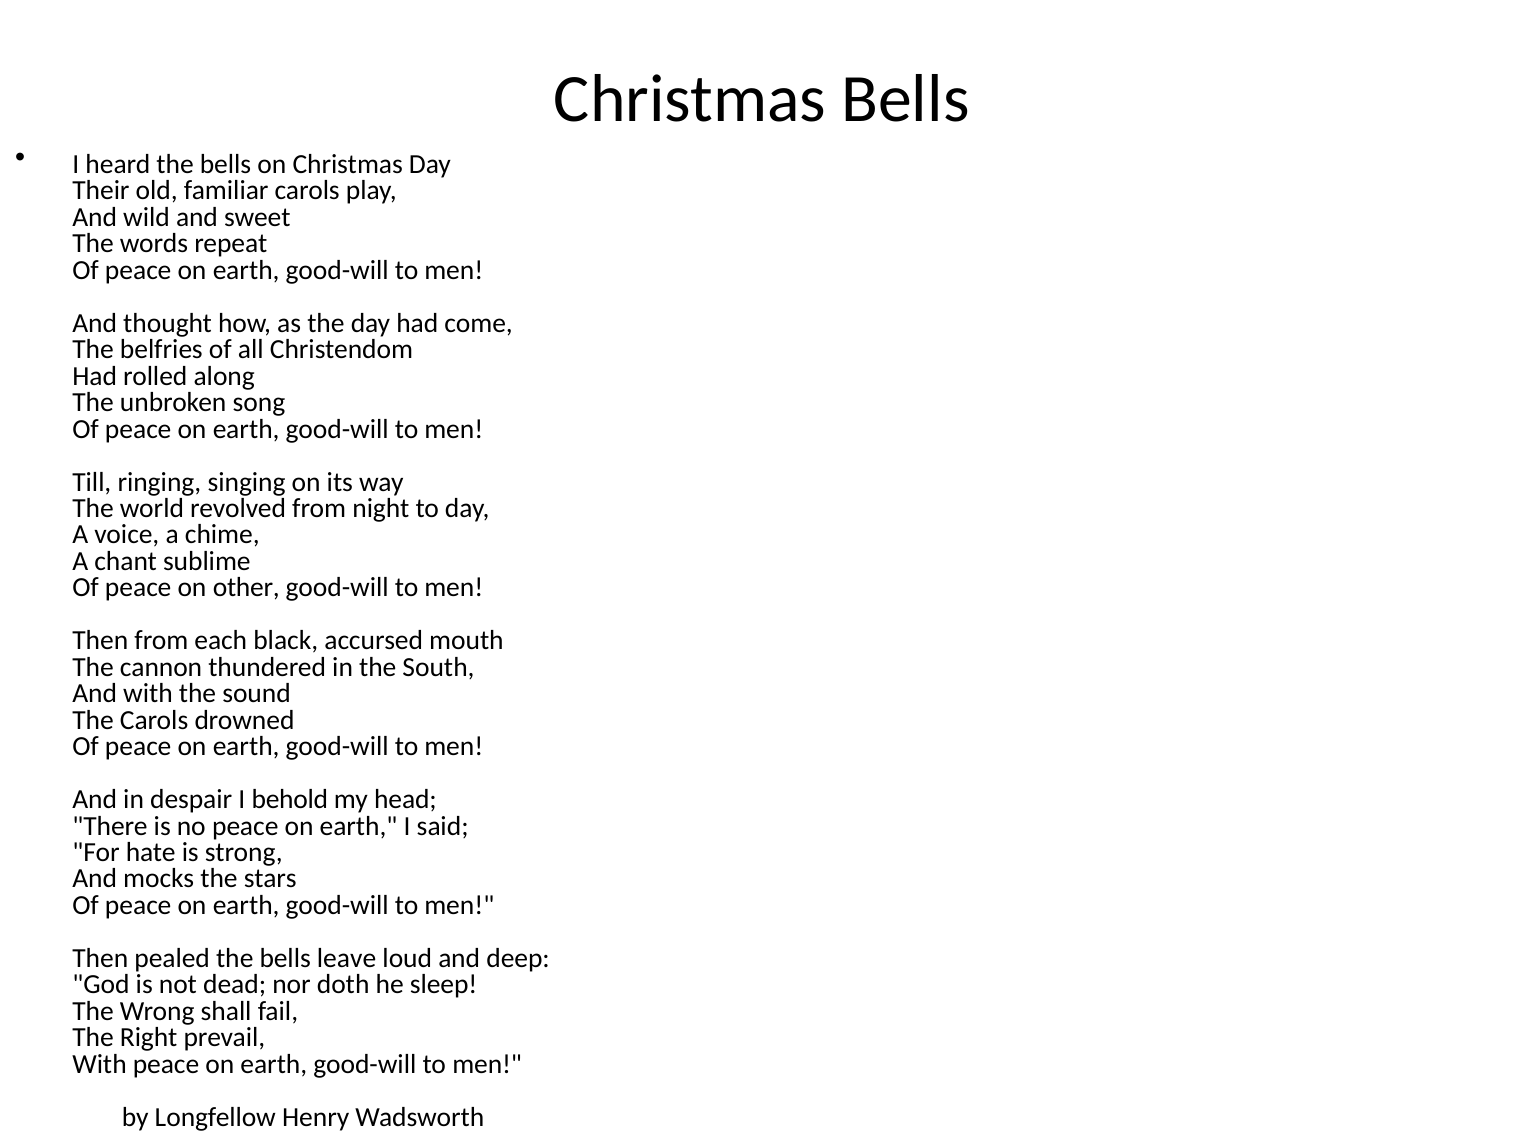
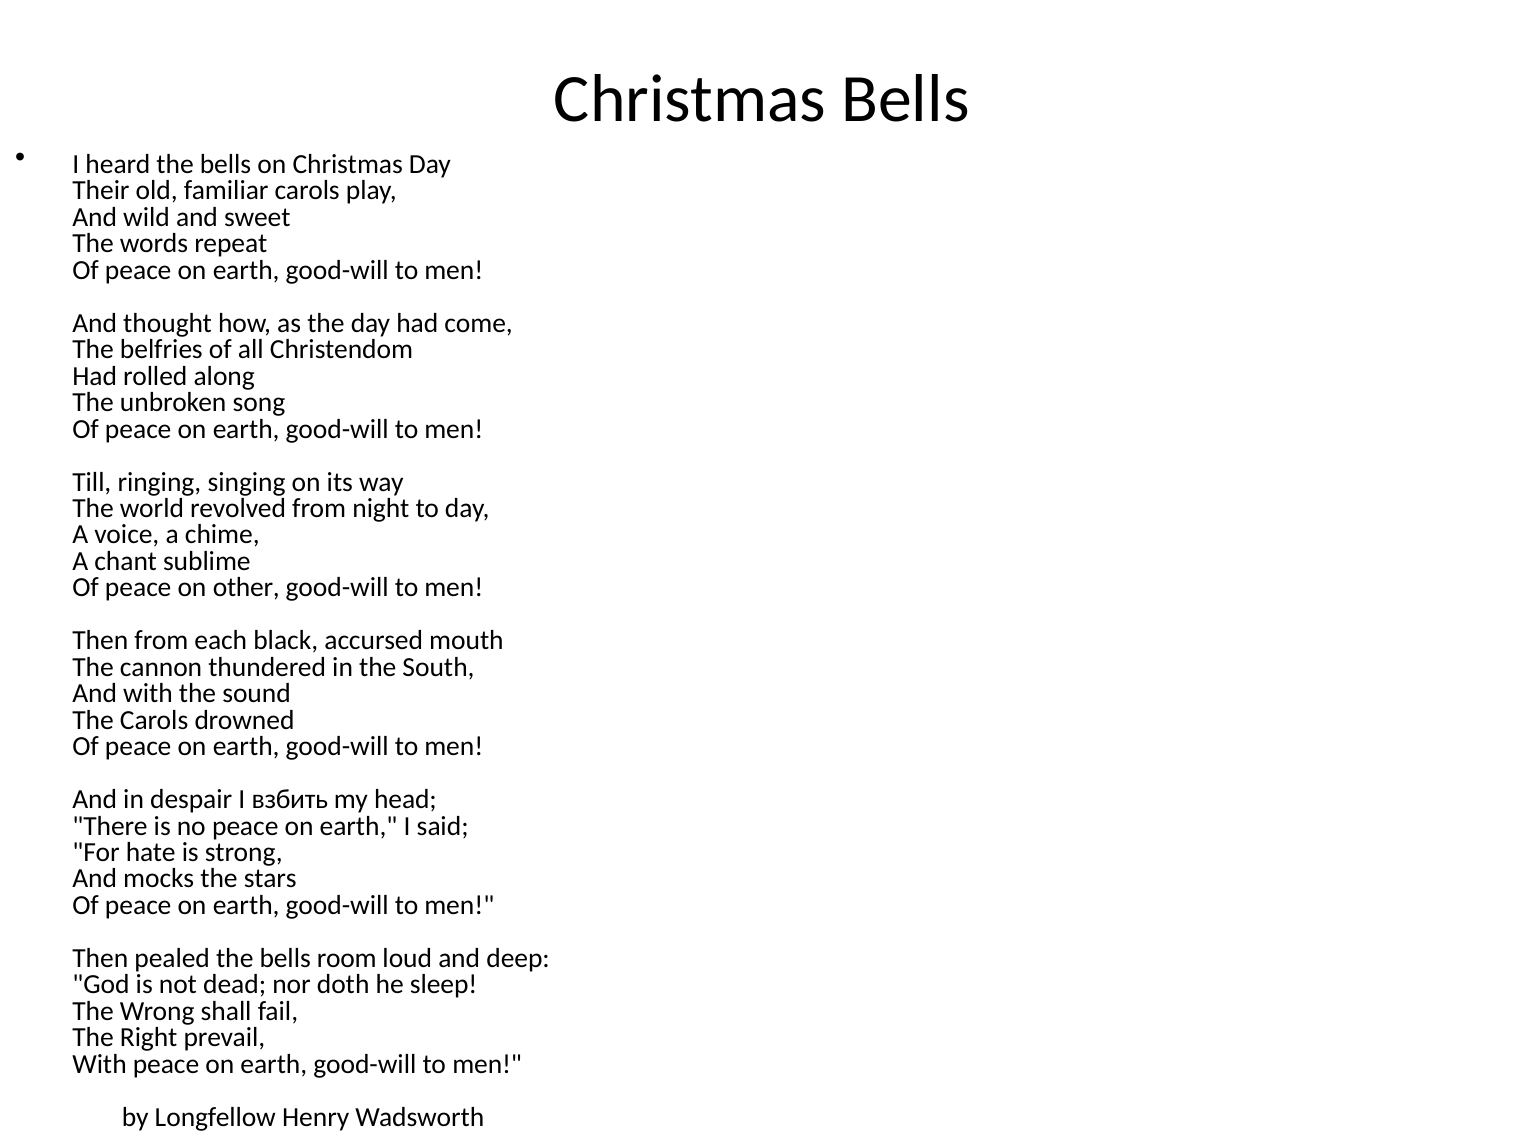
behold: behold -> взбить
leave: leave -> room
